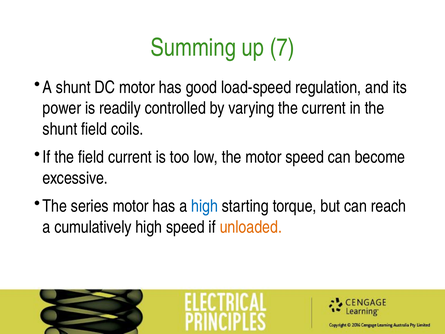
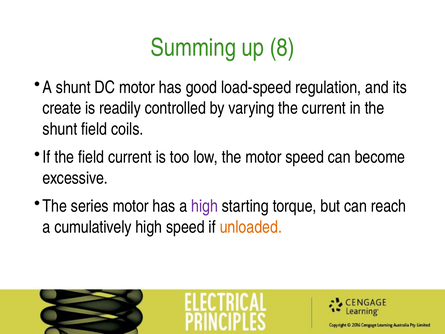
7: 7 -> 8
power: power -> create
high at (205, 206) colour: blue -> purple
